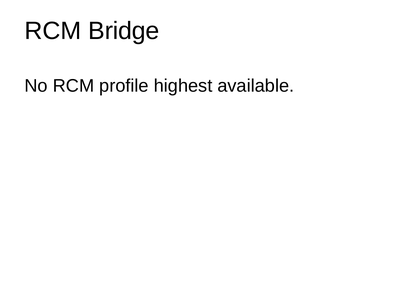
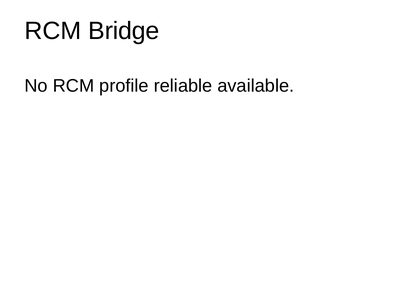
highest: highest -> reliable
